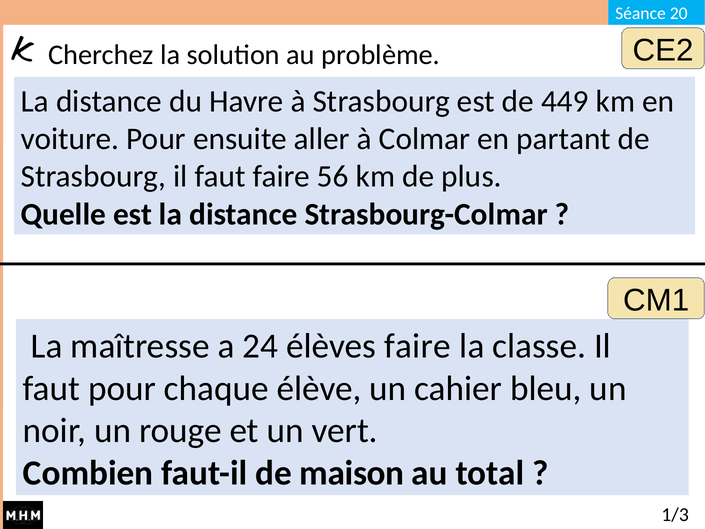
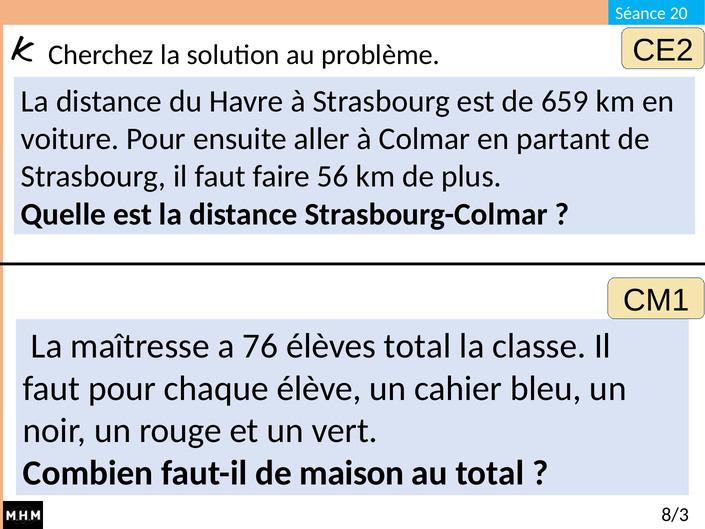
449: 449 -> 659
24: 24 -> 76
élèves faire: faire -> total
1/3: 1/3 -> 8/3
